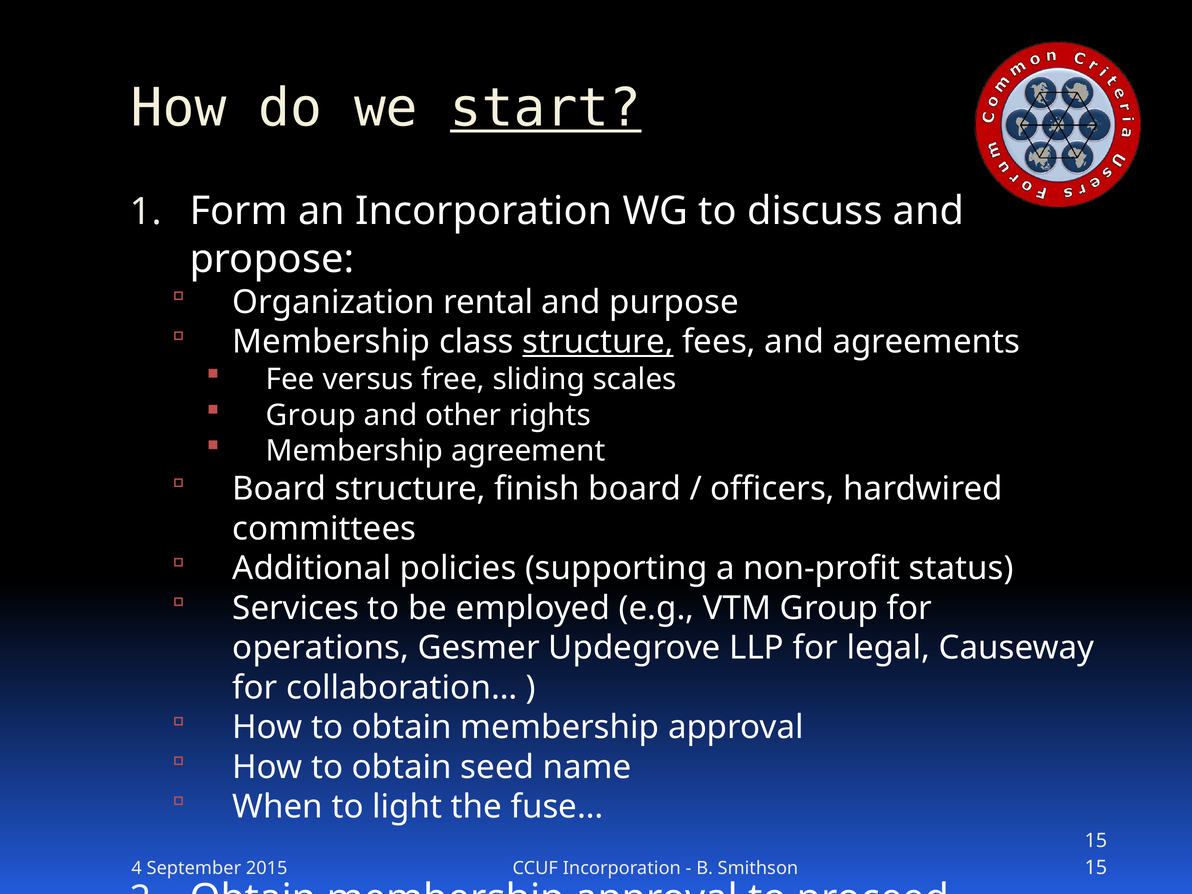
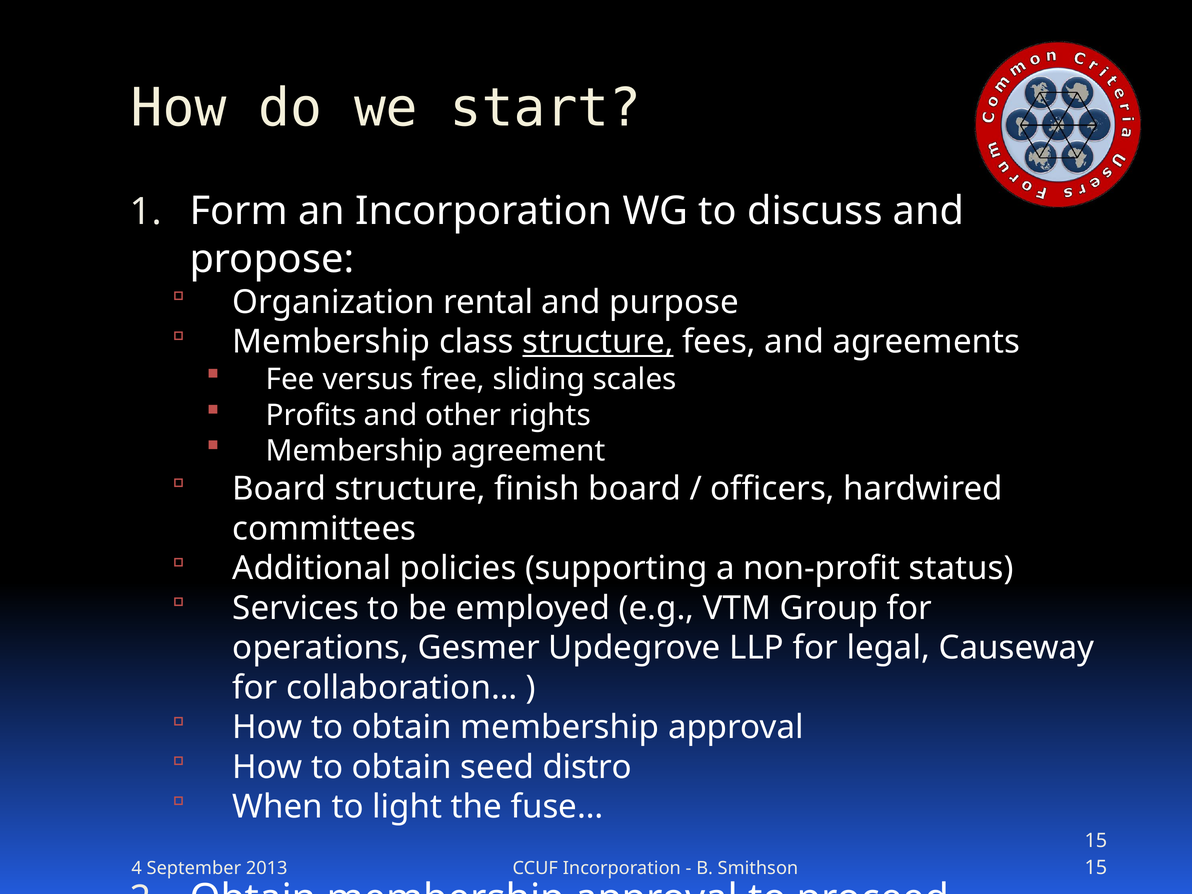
start underline: present -> none
Group at (311, 415): Group -> Profits
name: name -> distro
2015: 2015 -> 2013
